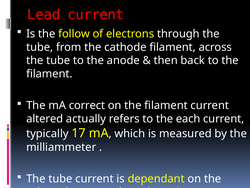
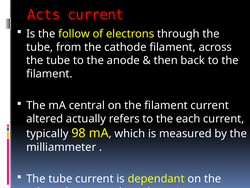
Lead: Lead -> Acts
correct: correct -> central
17: 17 -> 98
